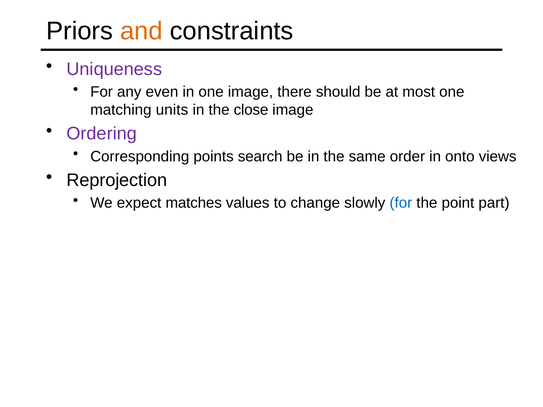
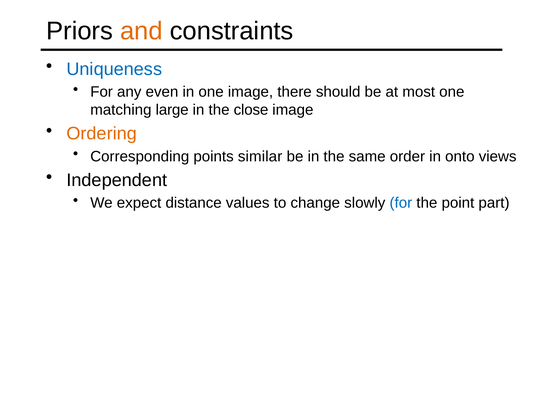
Uniqueness colour: purple -> blue
units: units -> large
Ordering colour: purple -> orange
search: search -> similar
Reprojection: Reprojection -> Independent
matches: matches -> distance
